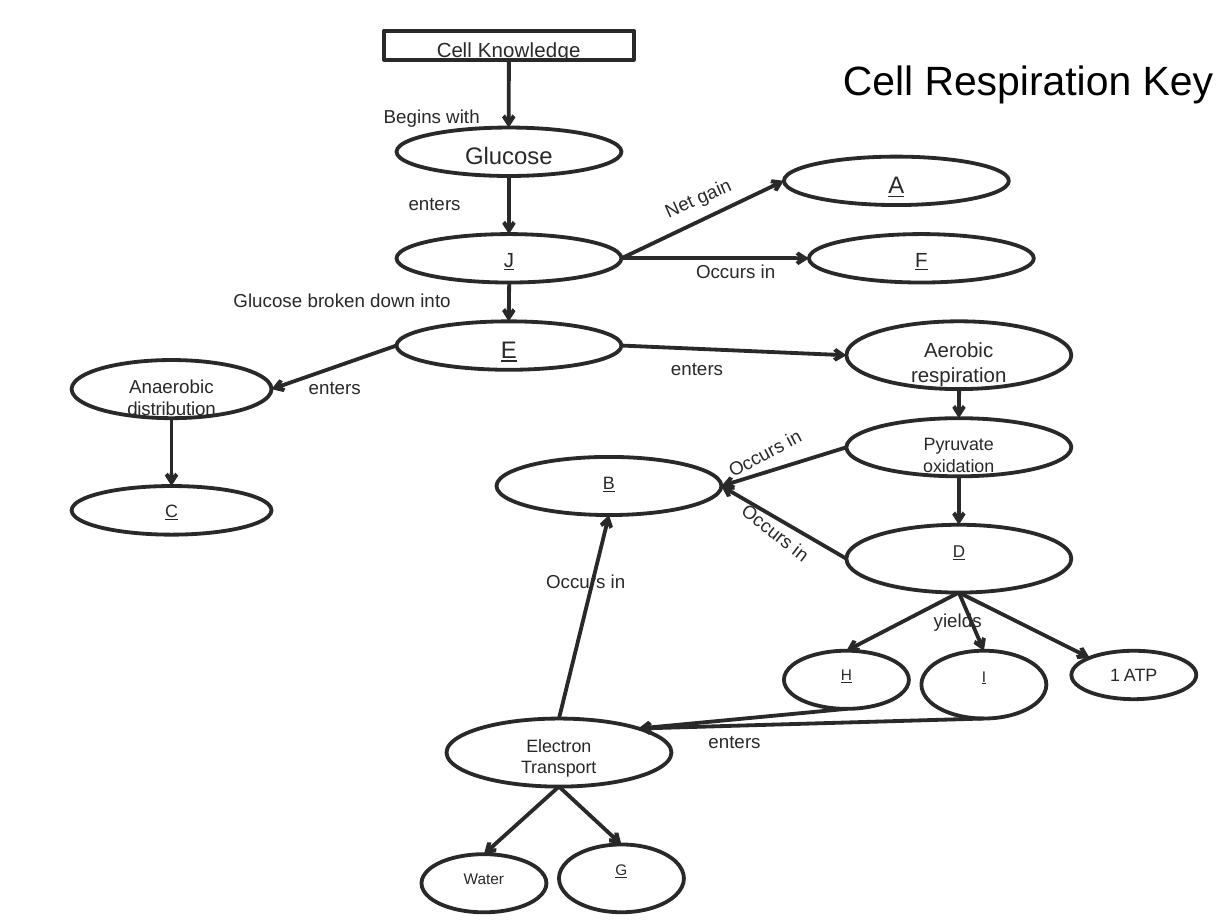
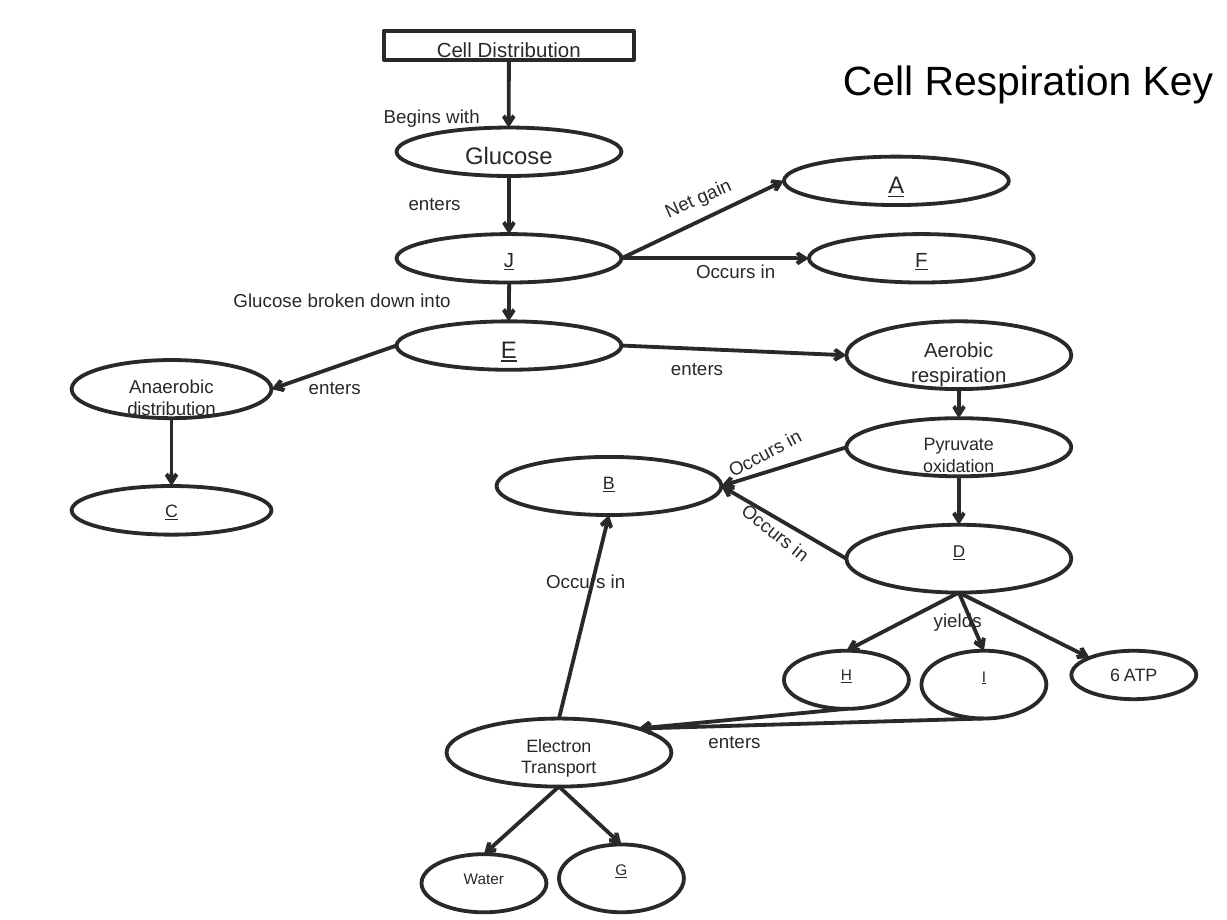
Cell Knowledge: Knowledge -> Distribution
1: 1 -> 6
